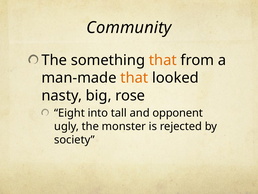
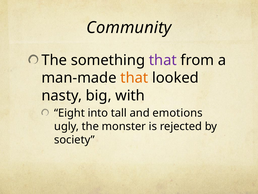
that at (163, 60) colour: orange -> purple
rose: rose -> with
opponent: opponent -> emotions
